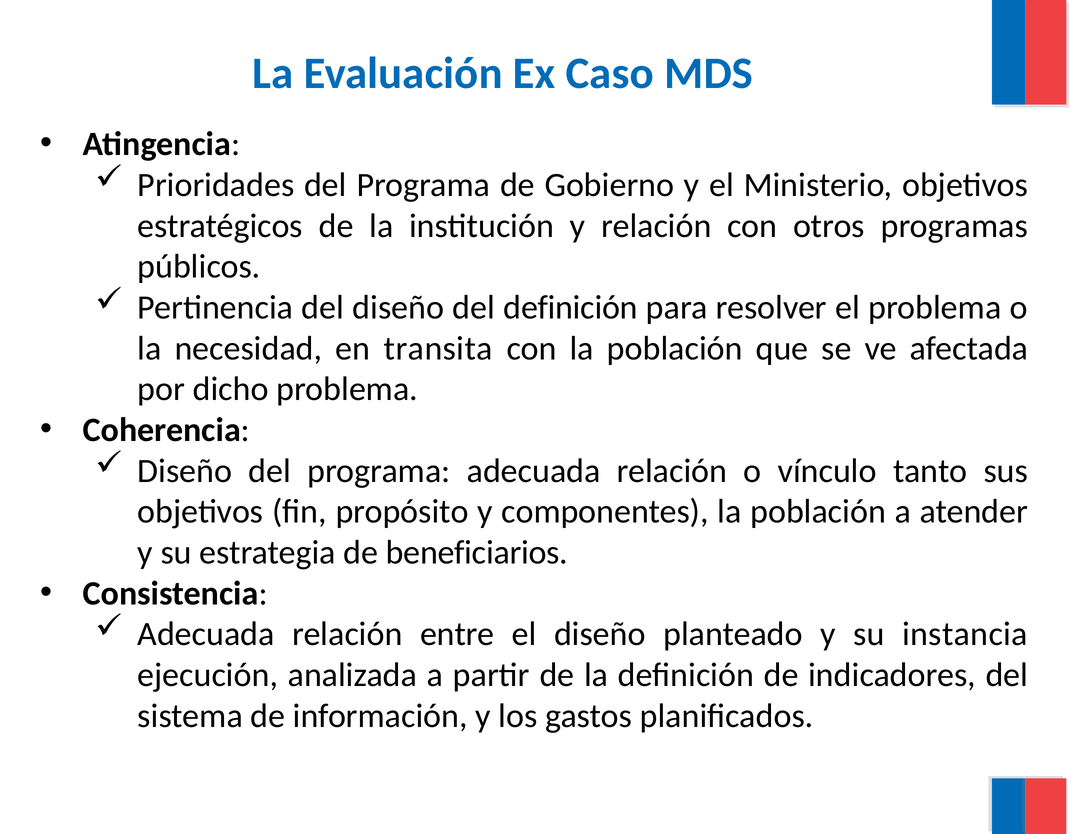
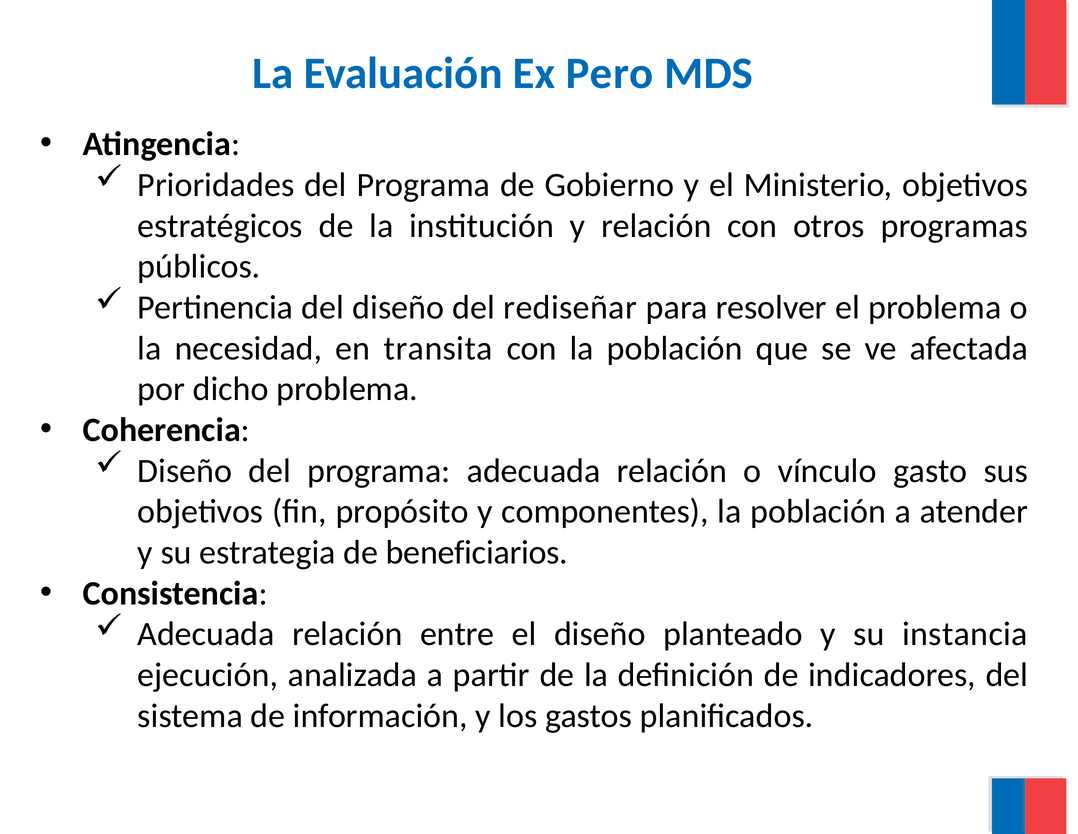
Caso: Caso -> Pero
del definición: definición -> rediseñar
tanto: tanto -> gasto
